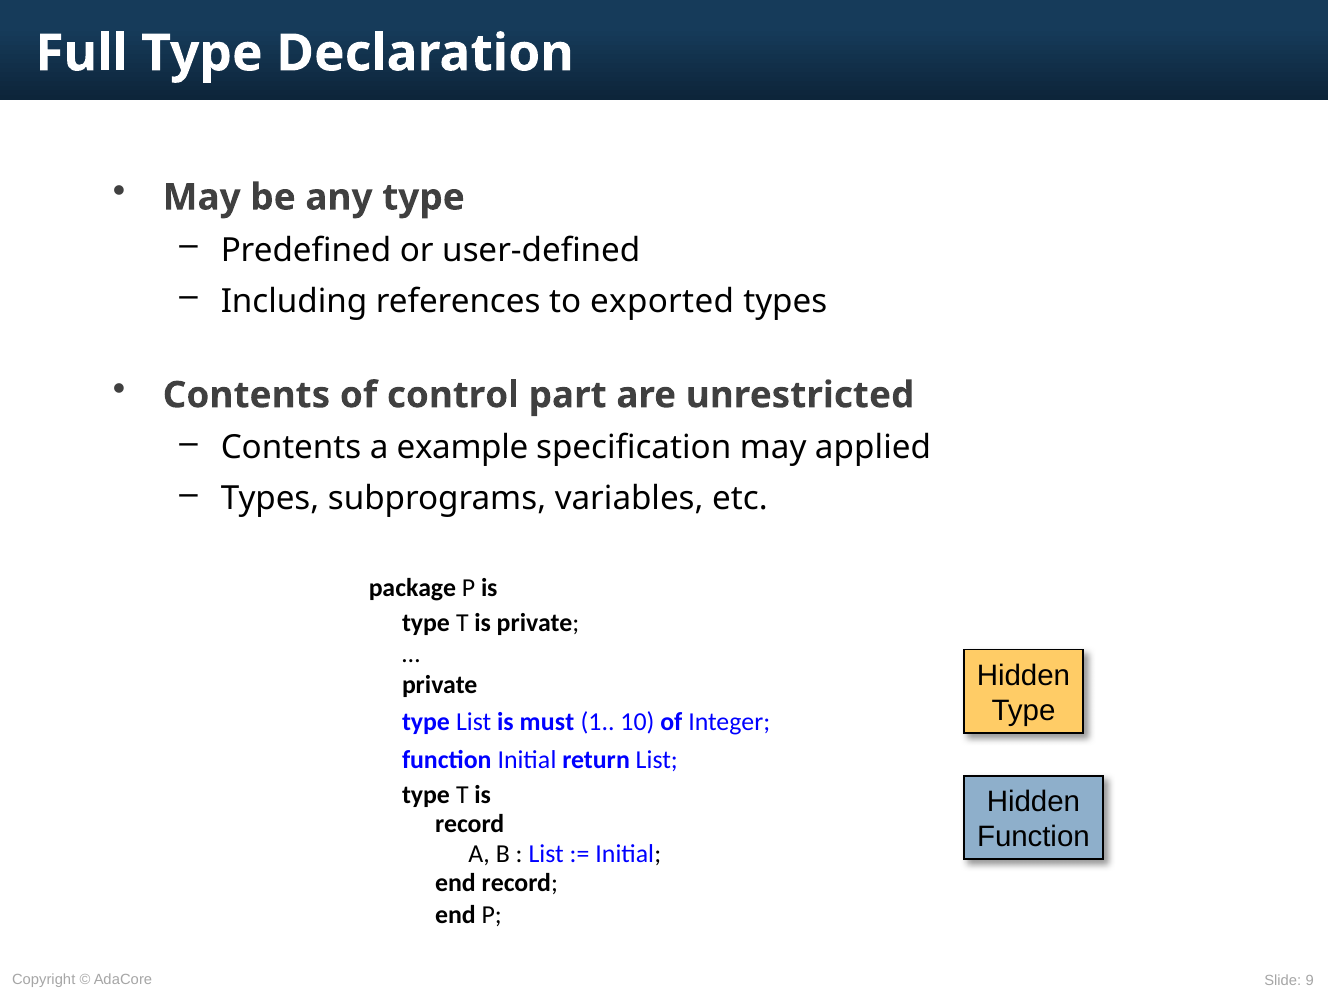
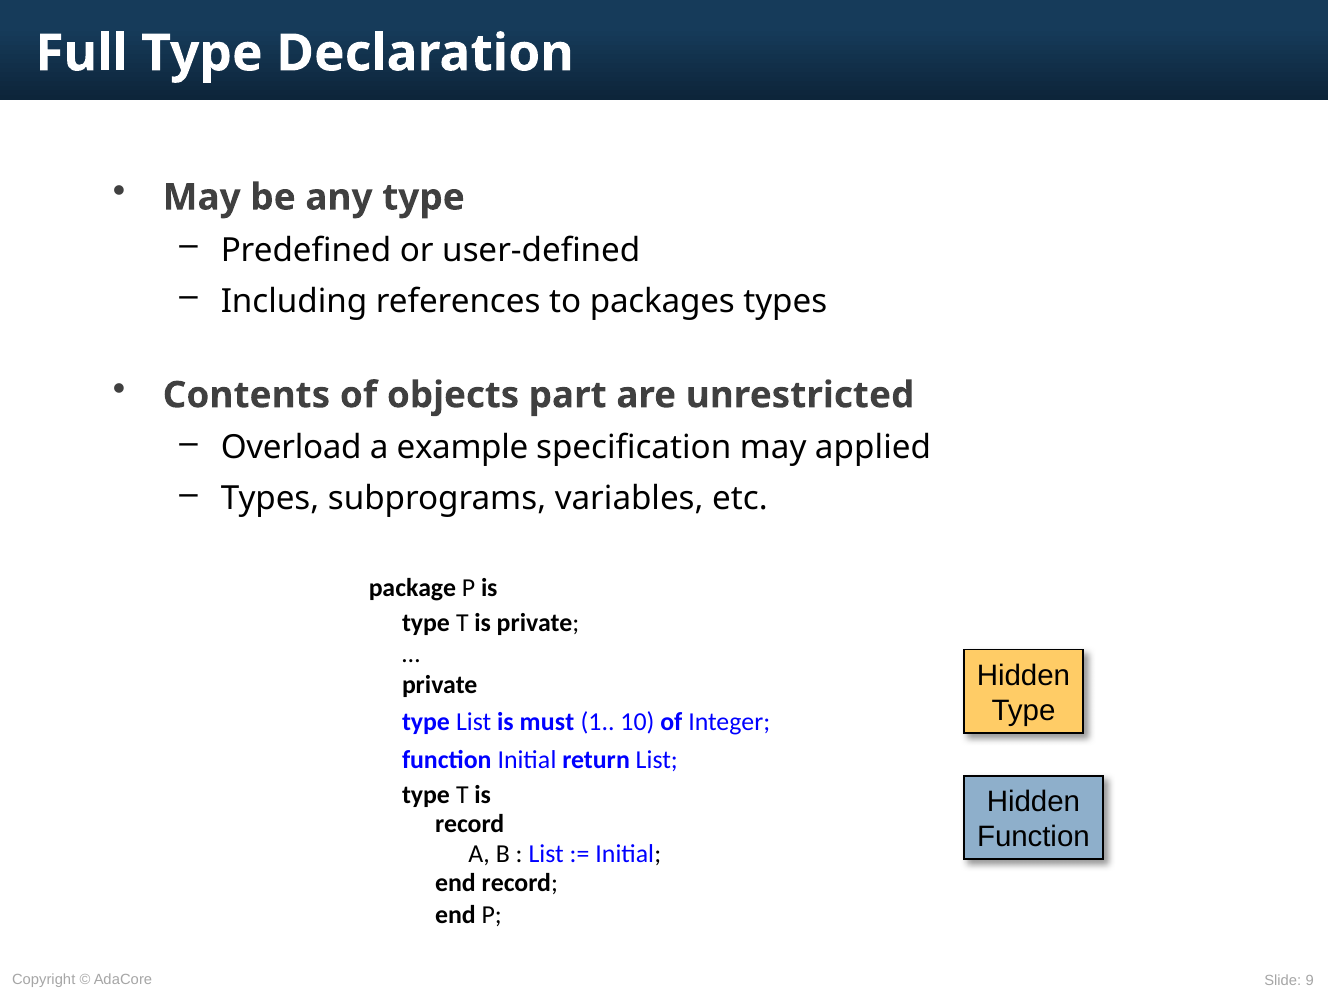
exported: exported -> packages
control: control -> objects
Contents at (291, 448): Contents -> Overload
